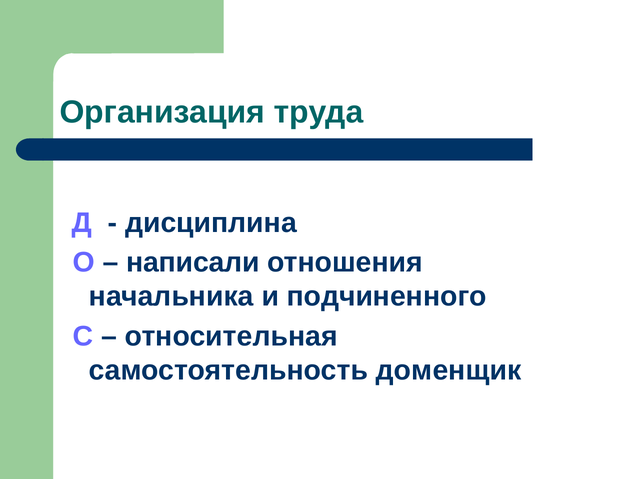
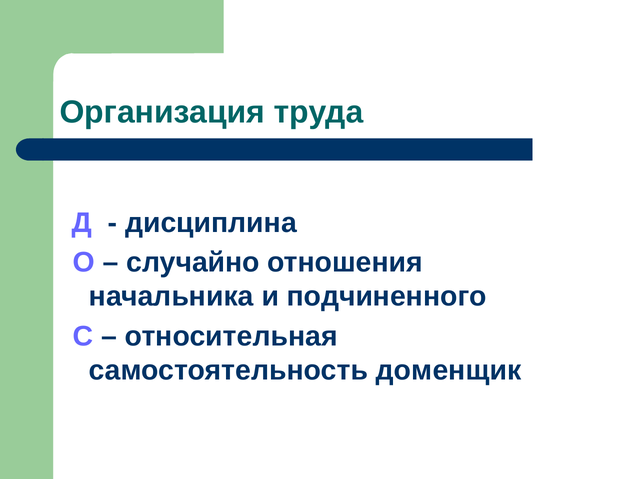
написали: написали -> случайно
